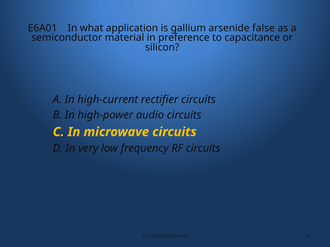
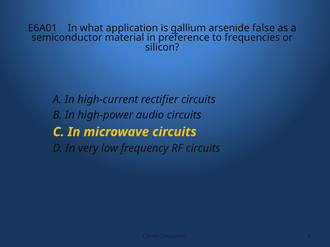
capacitance: capacitance -> frequencies
